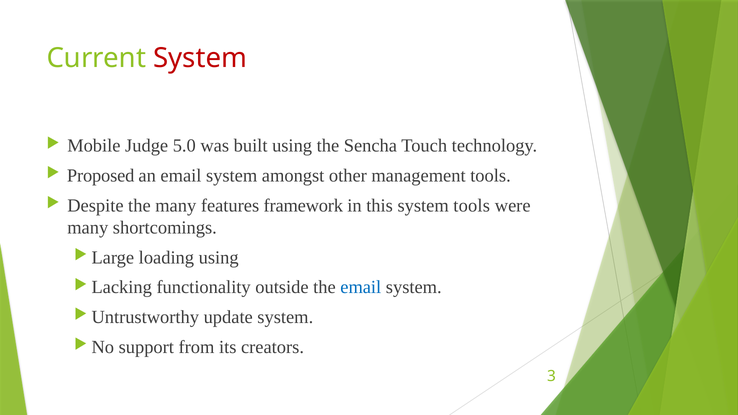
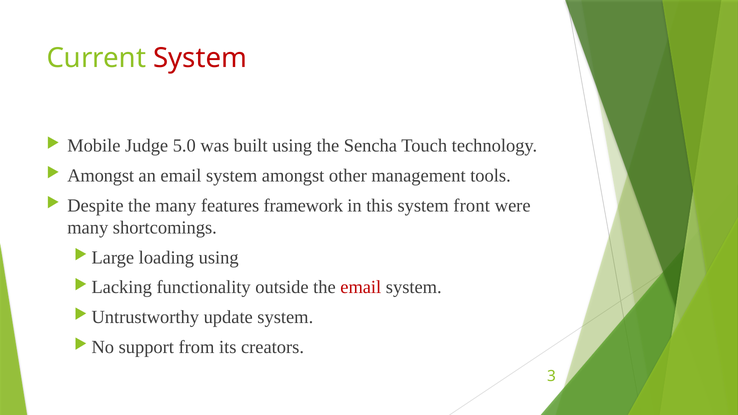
Proposed at (101, 176): Proposed -> Amongst
system tools: tools -> front
email at (361, 287) colour: blue -> red
